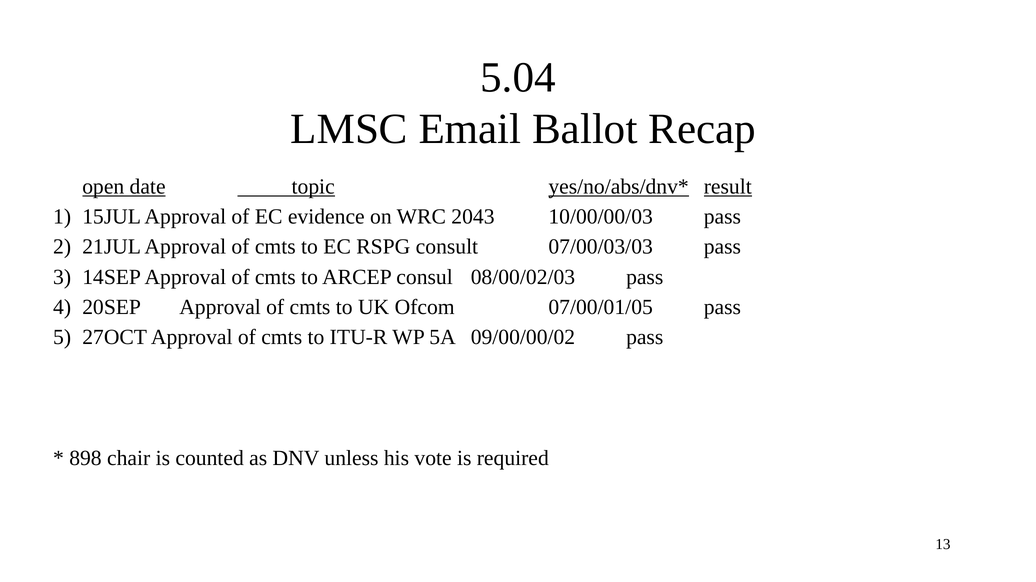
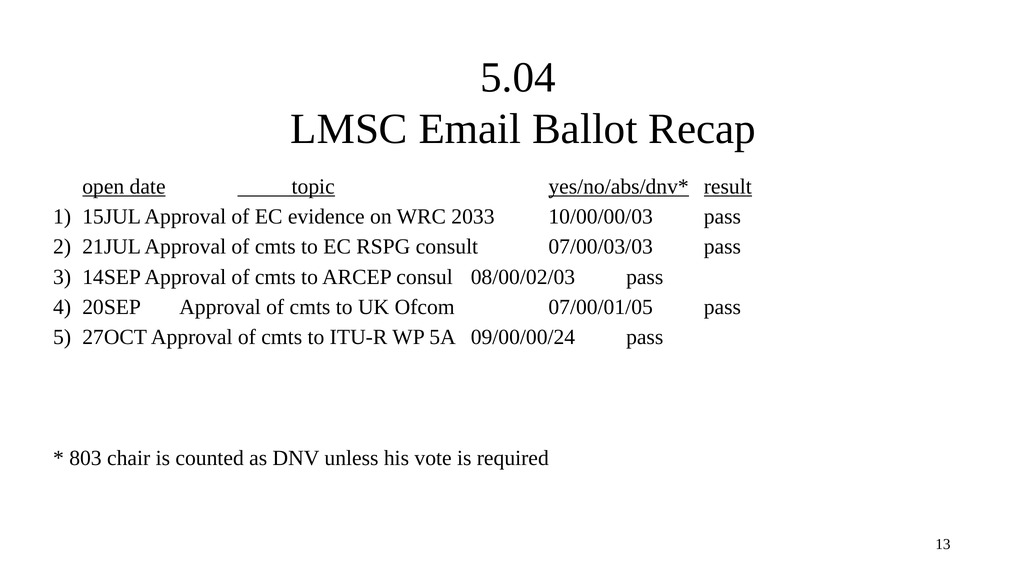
2043: 2043 -> 2033
09/00/00/02: 09/00/00/02 -> 09/00/00/24
898: 898 -> 803
